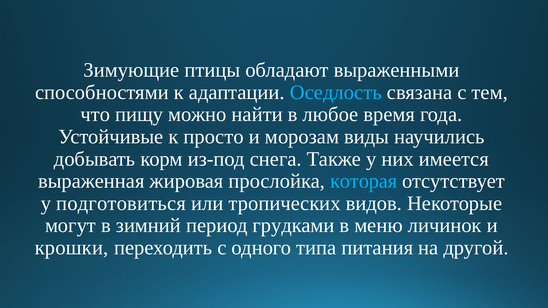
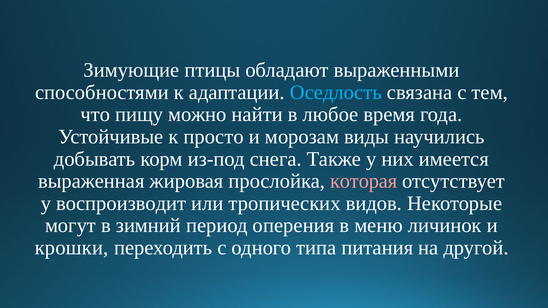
которая colour: light blue -> pink
подготовиться: подготовиться -> воспроизводит
грудками: грудками -> оперения
